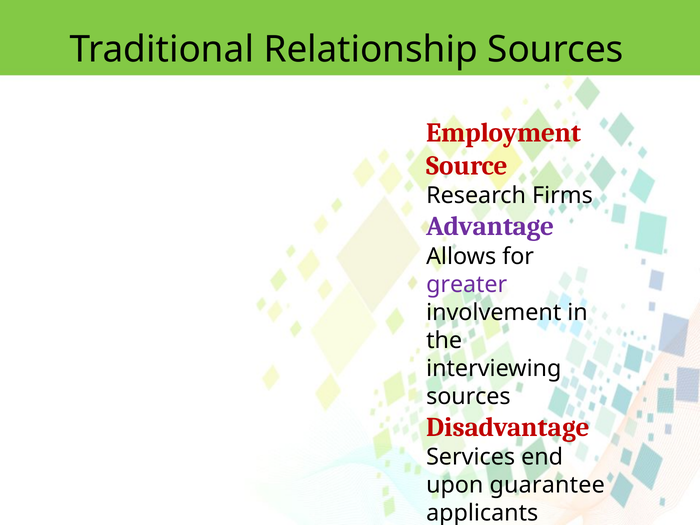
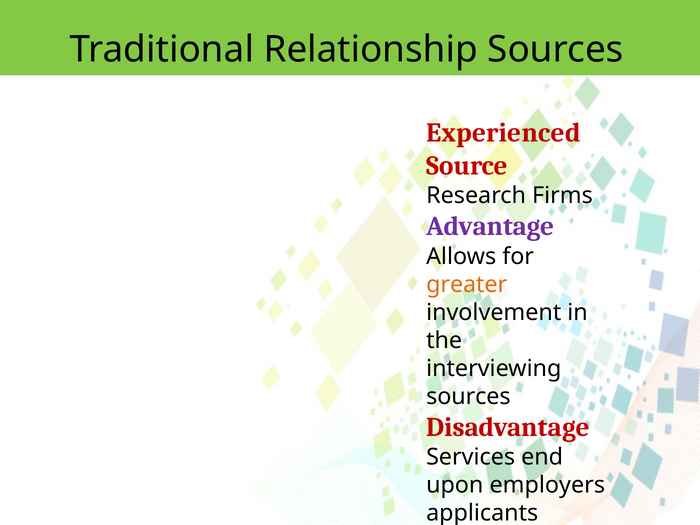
Employment: Employment -> Experienced
greater colour: purple -> orange
guarantee: guarantee -> employers
